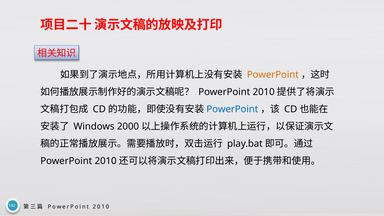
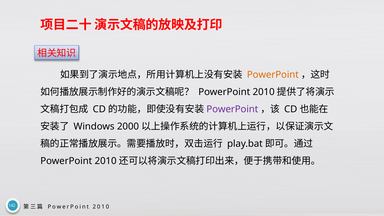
PowerPoint at (232, 109) colour: blue -> purple
